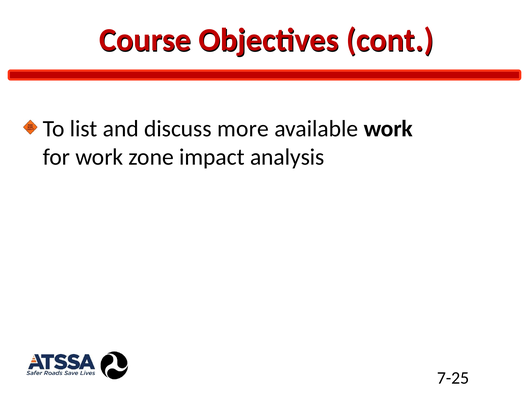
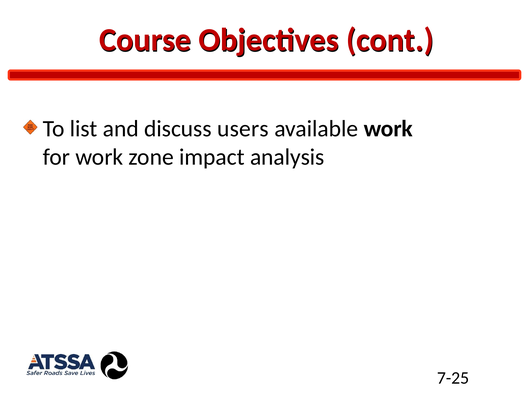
more: more -> users
